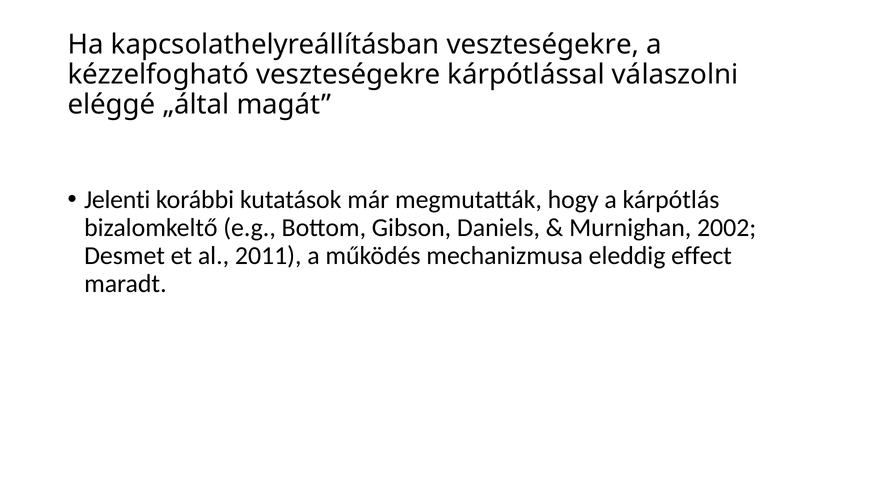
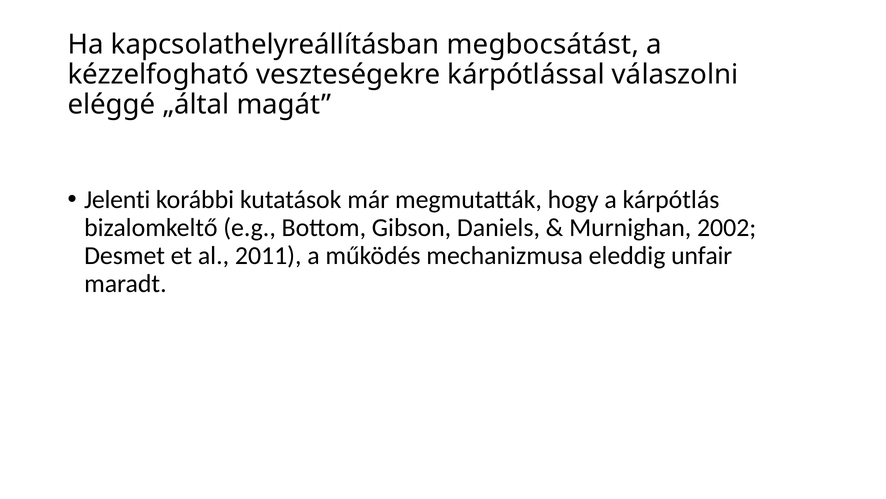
kapcsolathelyreállításban veszteségekre: veszteségekre -> megbocsátást
effect: effect -> unfair
